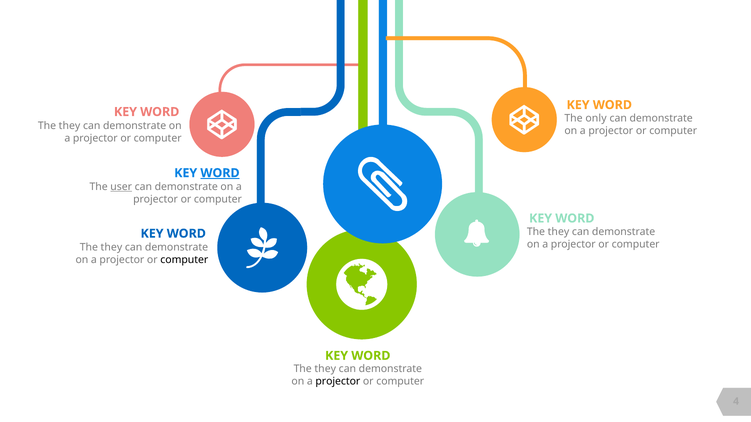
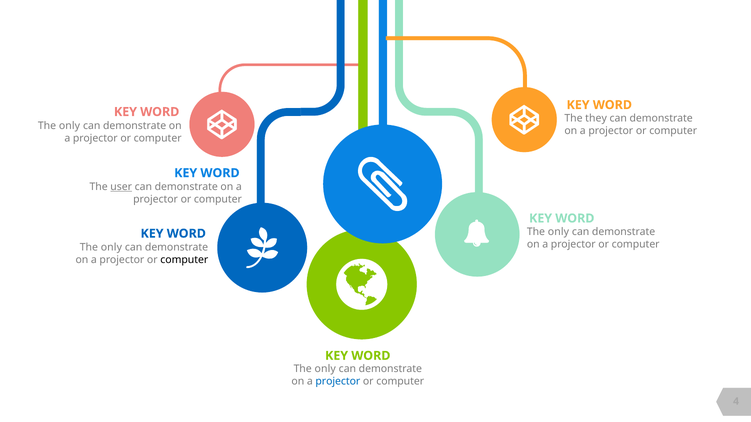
only: only -> they
they at (70, 126): they -> only
WORD at (220, 173) underline: present -> none
they at (558, 232): they -> only
they at (111, 247): they -> only
they at (325, 369): they -> only
projector at (338, 382) colour: black -> blue
